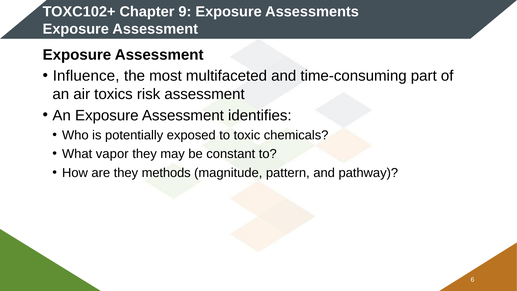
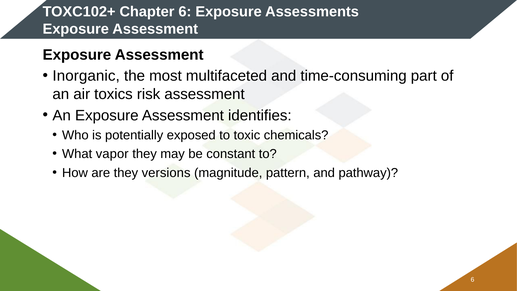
Chapter 9: 9 -> 6
Influence: Influence -> Inorganic
methods: methods -> versions
